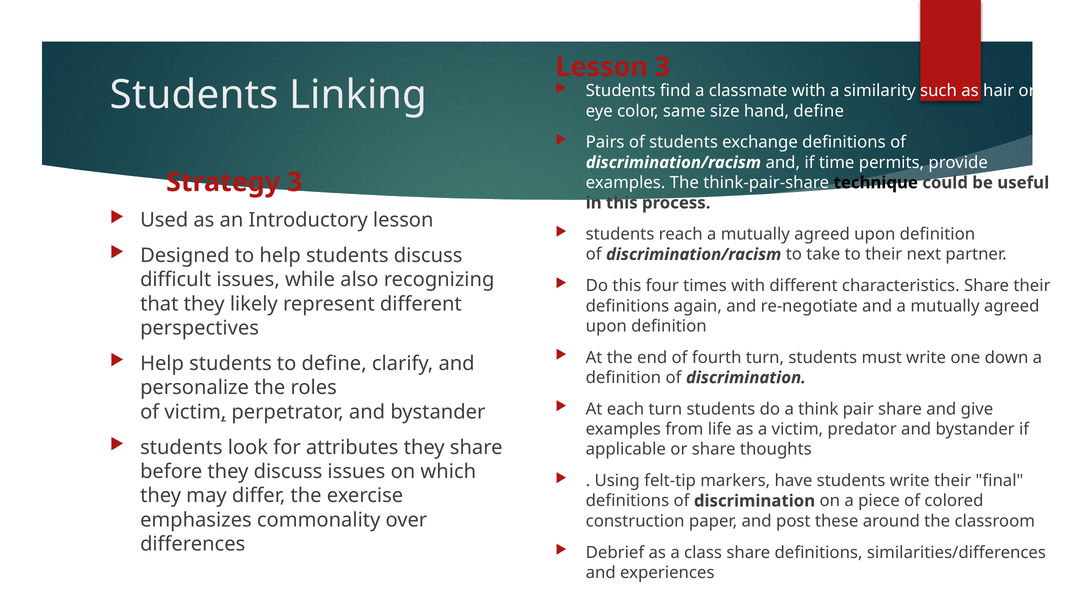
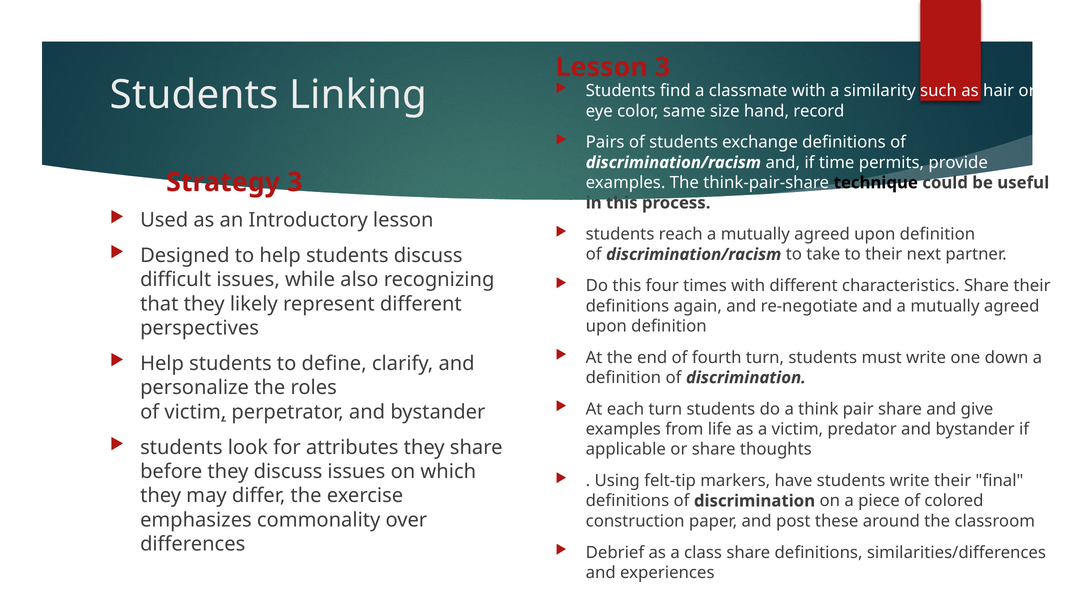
hand define: define -> record
